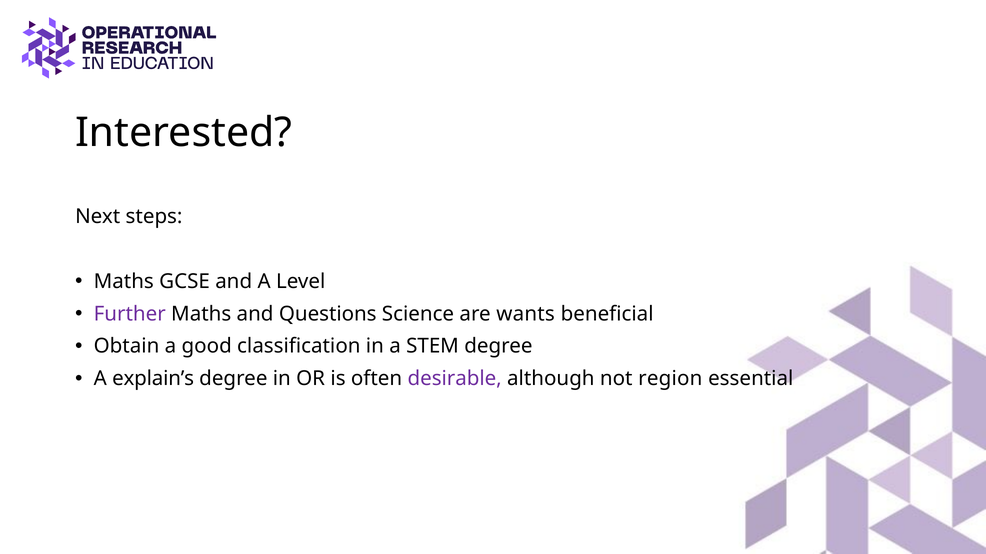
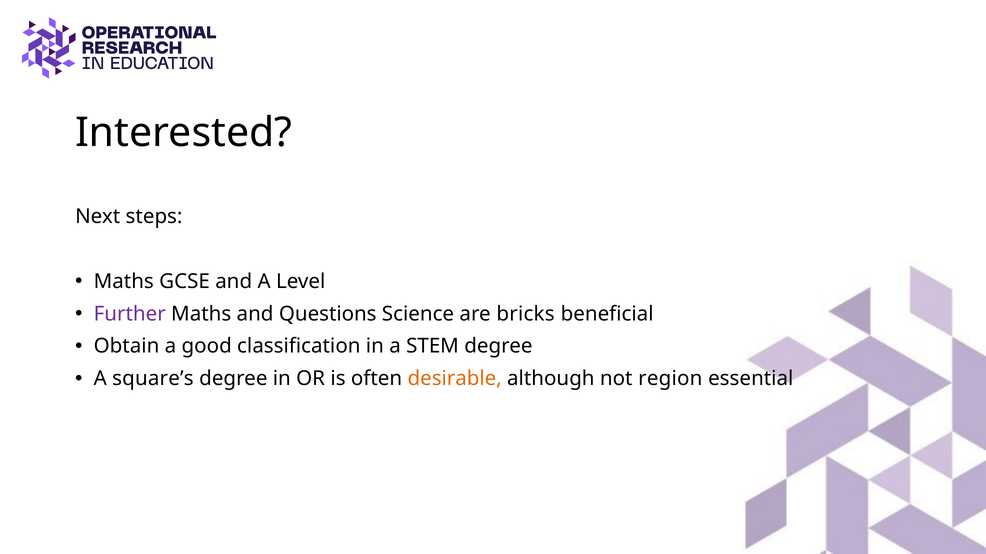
wants: wants -> bricks
explain’s: explain’s -> square’s
desirable colour: purple -> orange
